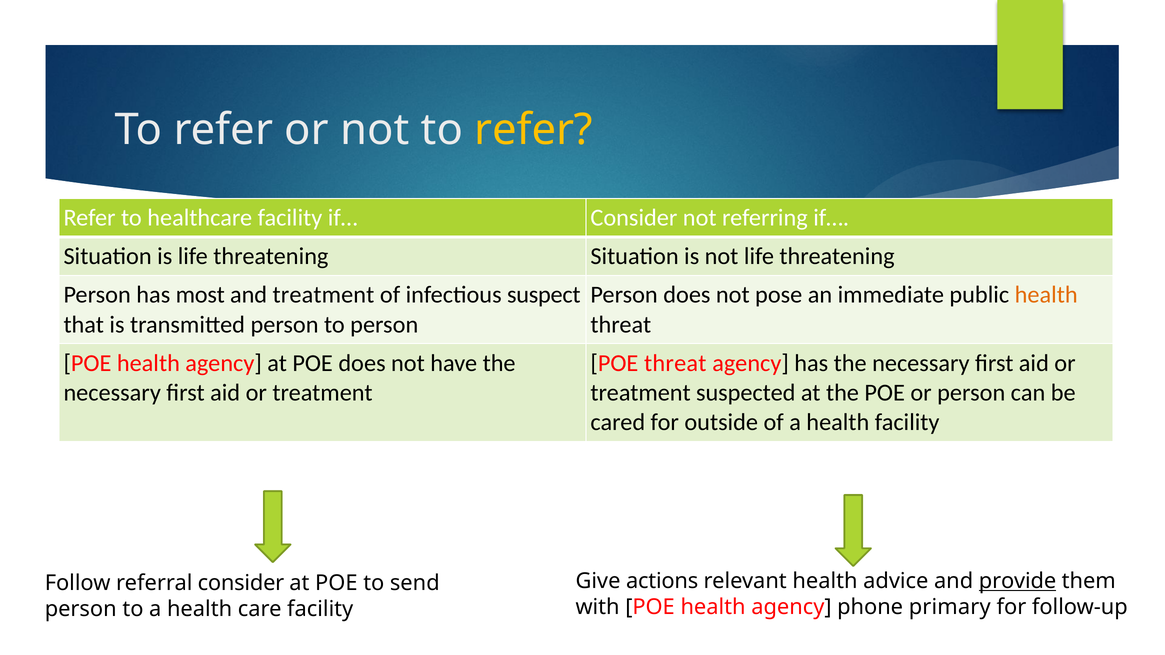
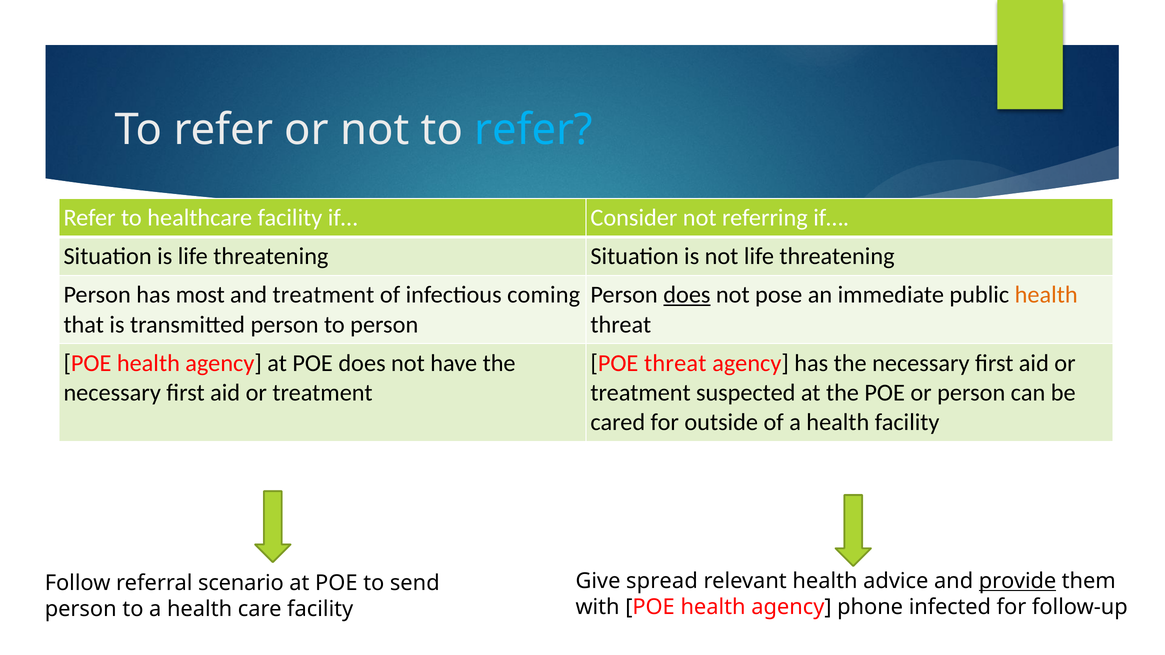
refer at (534, 130) colour: yellow -> light blue
suspect: suspect -> coming
does at (687, 295) underline: none -> present
actions: actions -> spread
referral consider: consider -> scenario
primary: primary -> infected
